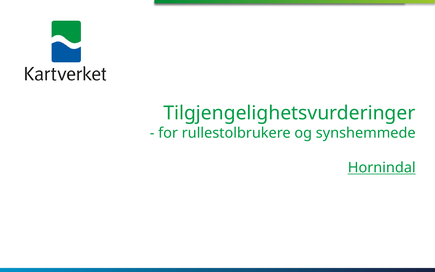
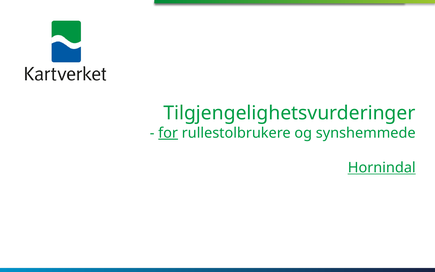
for underline: none -> present
